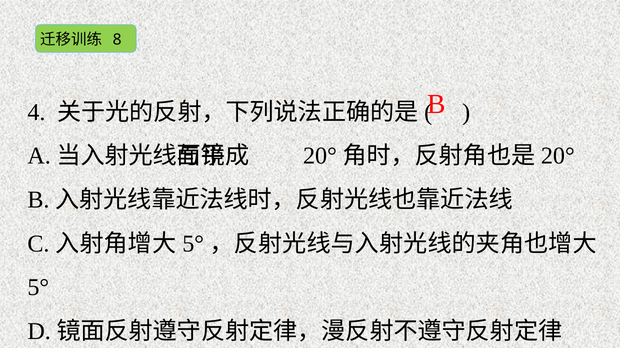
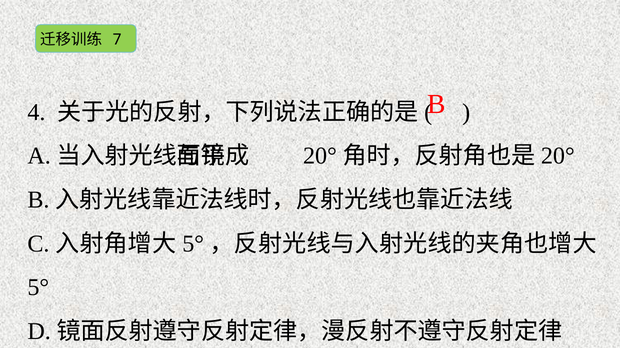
8: 8 -> 7
